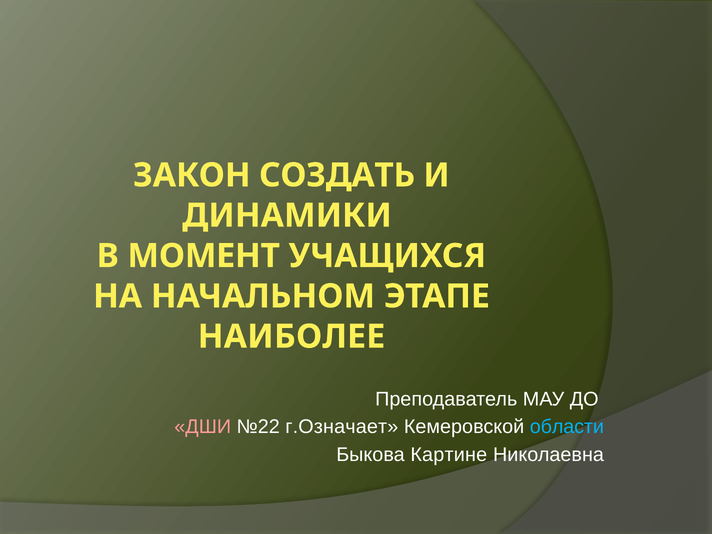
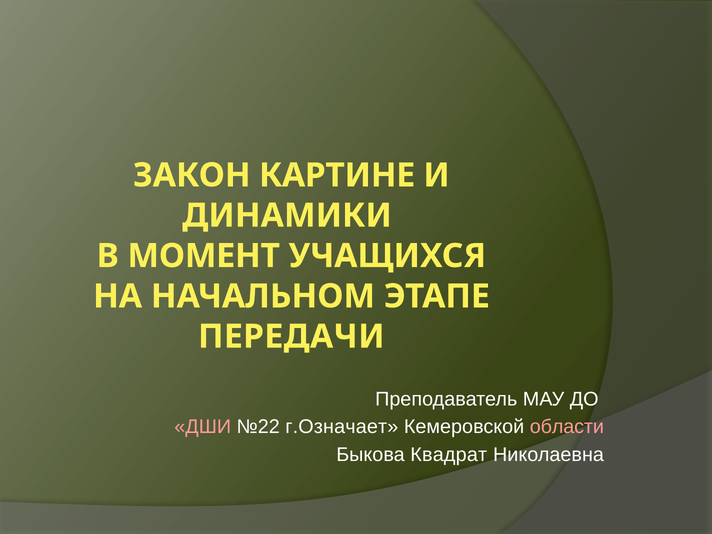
СОЗДАТЬ: СОЗДАТЬ -> КАРТИНЕ
НАИБОЛЕЕ: НАИБОЛЕЕ -> ПЕРЕДАЧИ
области colour: light blue -> pink
Картине: Картине -> Квадрат
